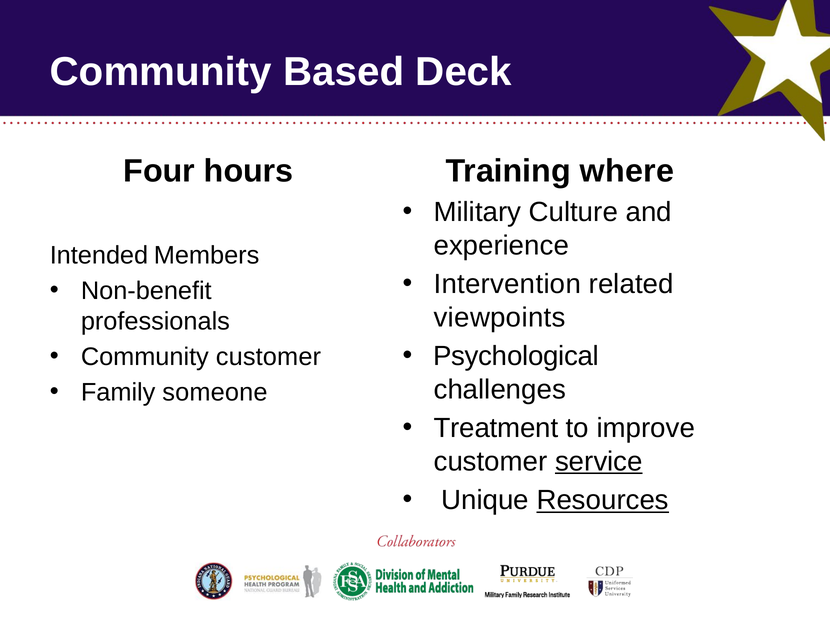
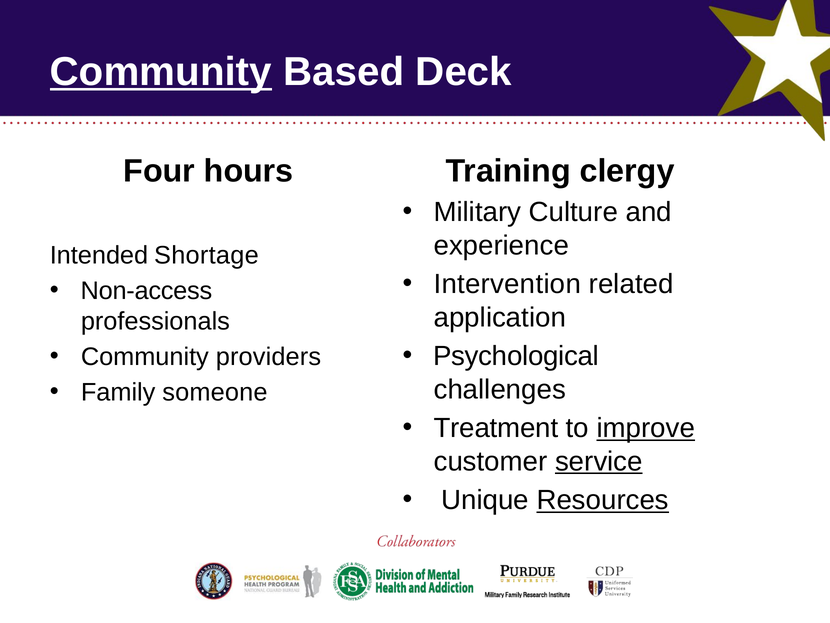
Community at (161, 72) underline: none -> present
where: where -> clergy
Members: Members -> Shortage
Non-benefit: Non-benefit -> Non-access
viewpoints: viewpoints -> application
Community customer: customer -> providers
improve underline: none -> present
